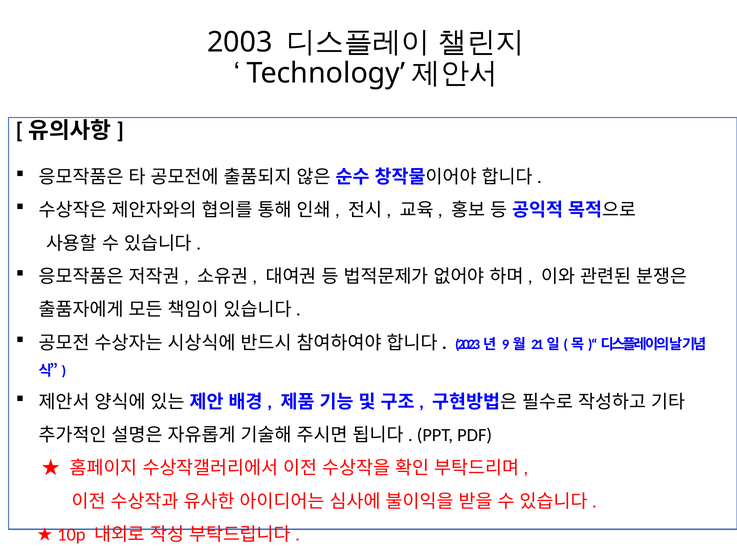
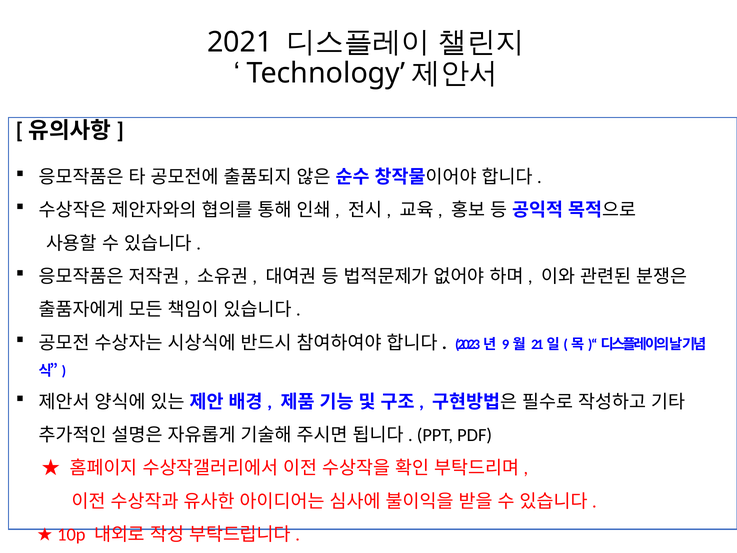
2003: 2003 -> 2021
